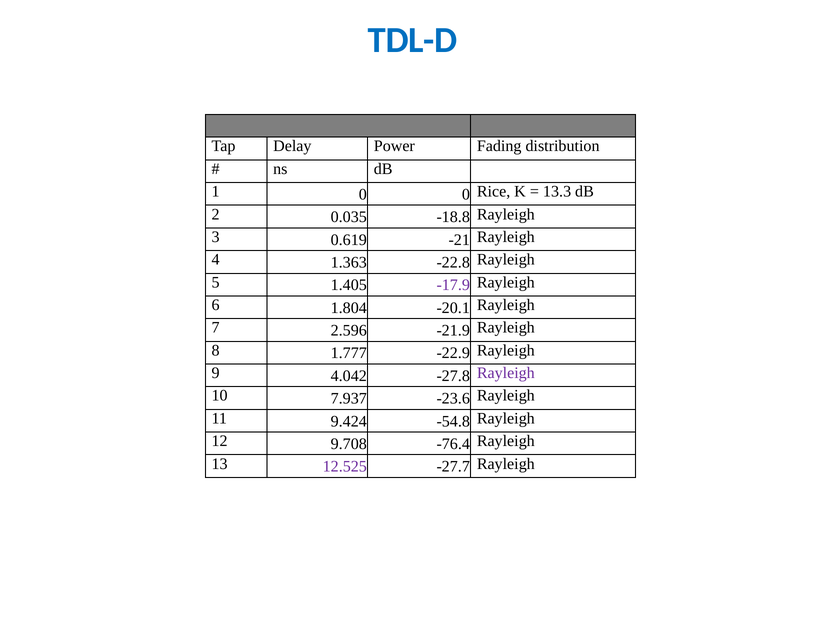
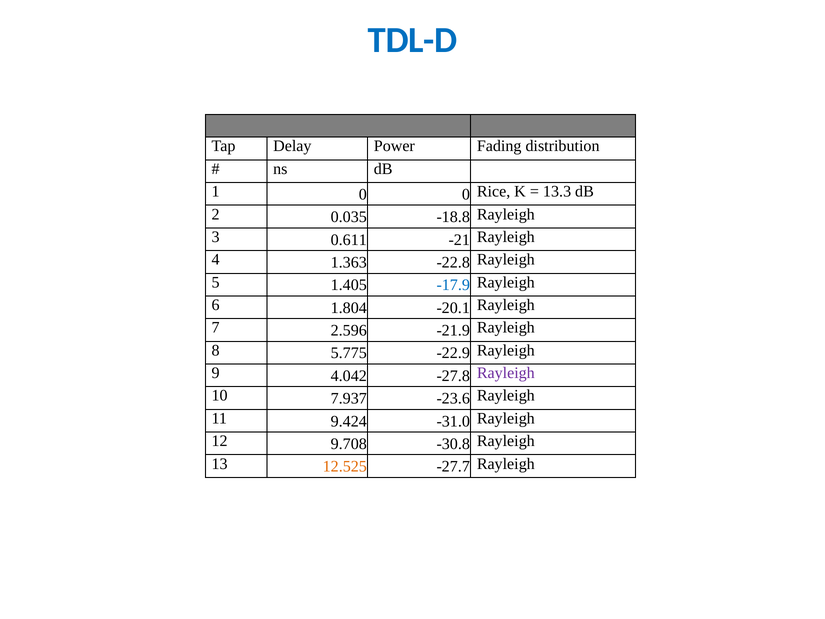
0.619: 0.619 -> 0.611
-17.9 colour: purple -> blue
1.777: 1.777 -> 5.775
-54.8: -54.8 -> -31.0
-76.4: -76.4 -> -30.8
12.525 colour: purple -> orange
